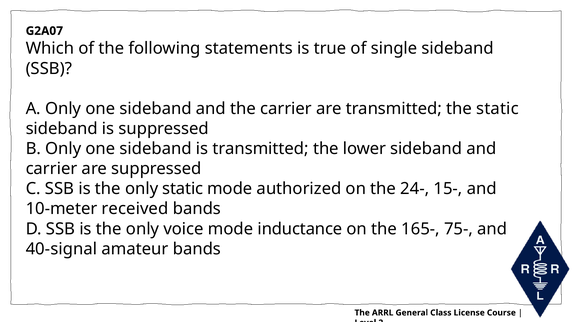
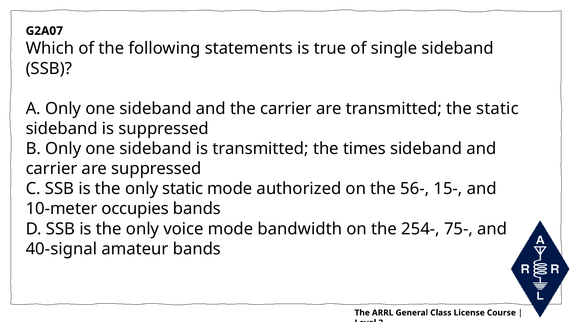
lower: lower -> times
24-: 24- -> 56-
received: received -> occupies
inductance: inductance -> bandwidth
165-: 165- -> 254-
